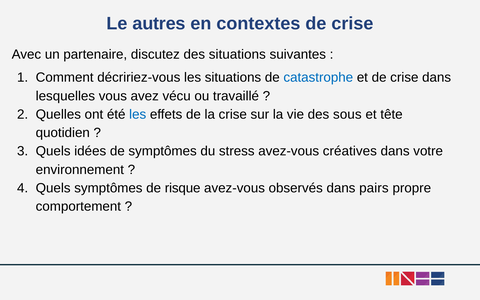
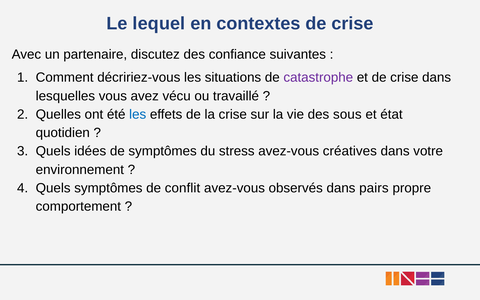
autres: autres -> lequel
des situations: situations -> confiance
catastrophe colour: blue -> purple
tête: tête -> état
risque: risque -> conflit
